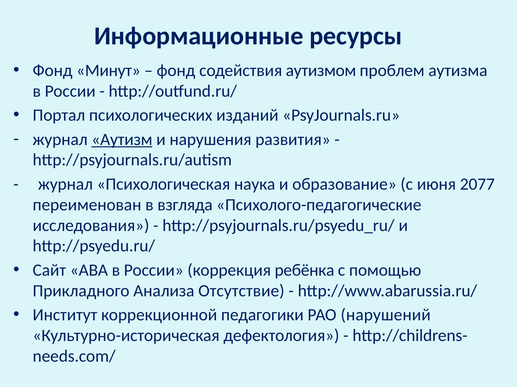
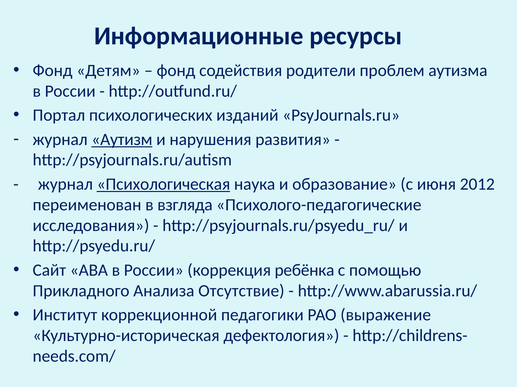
Минут: Минут -> Детям
аутизмом: аутизмом -> родители
Психологическая underline: none -> present
2077: 2077 -> 2012
нарушений: нарушений -> выражение
